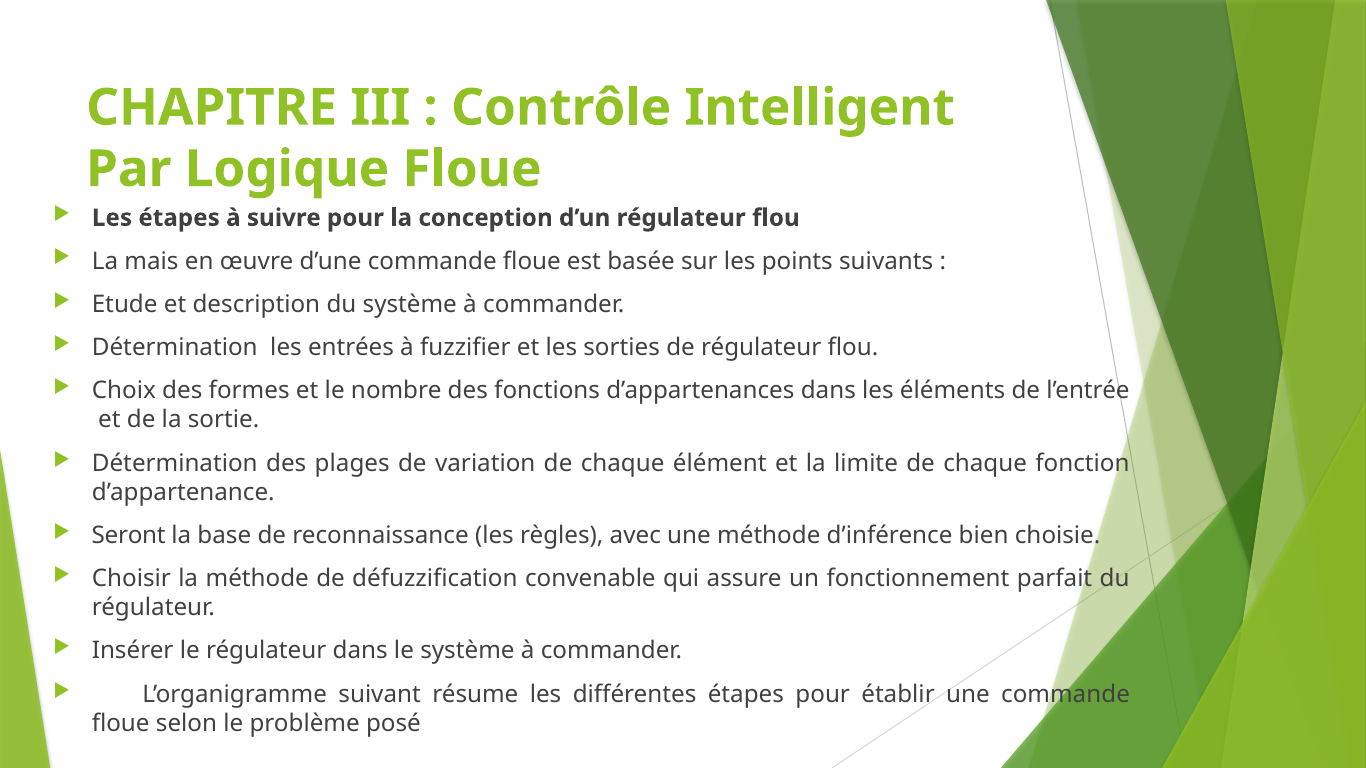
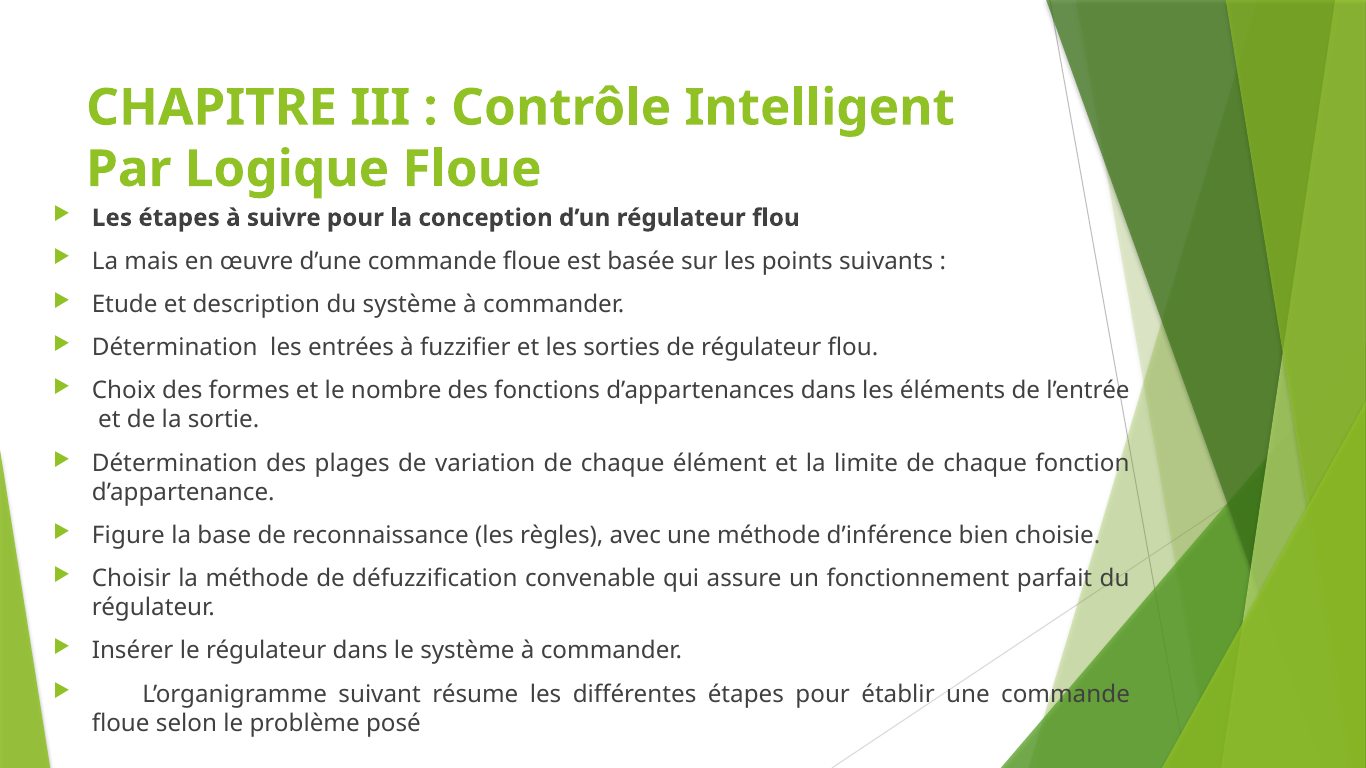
Seront: Seront -> Figure
